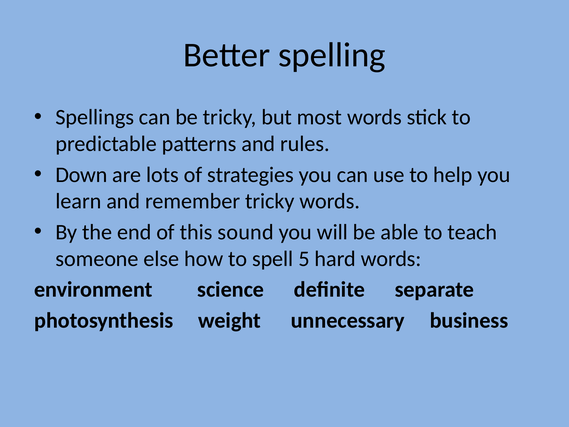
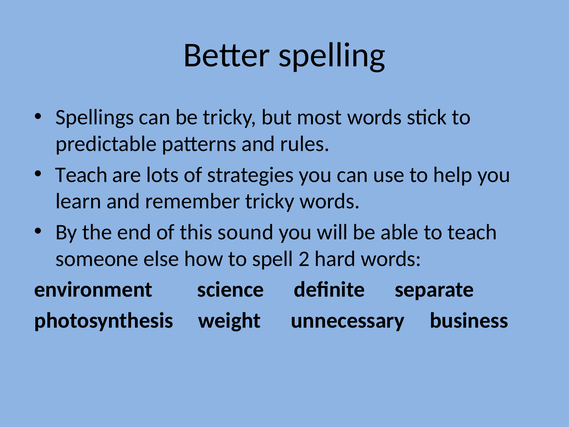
Down at (81, 175): Down -> Teach
5: 5 -> 2
